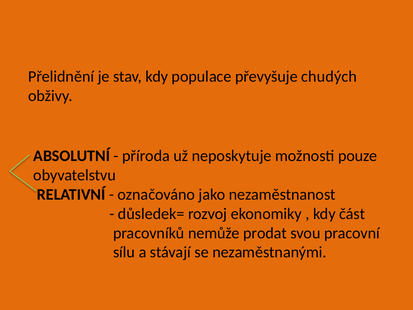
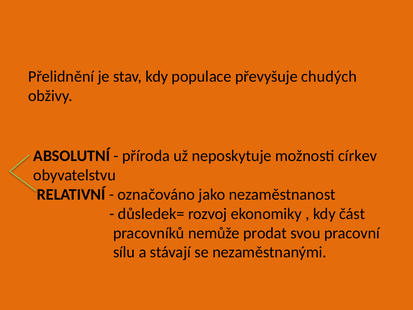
pouze: pouze -> církev
